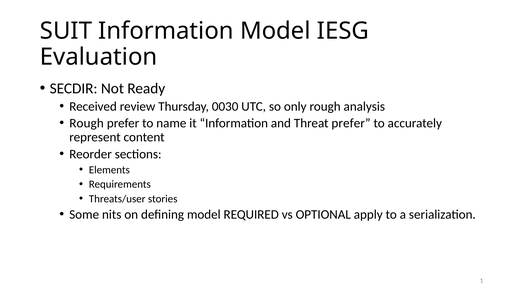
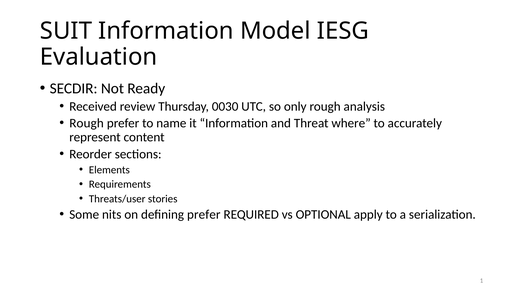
Threat prefer: prefer -> where
defining model: model -> prefer
